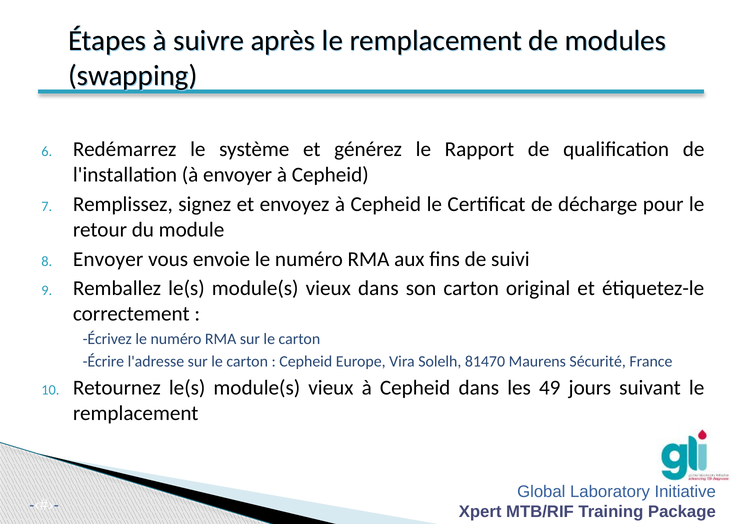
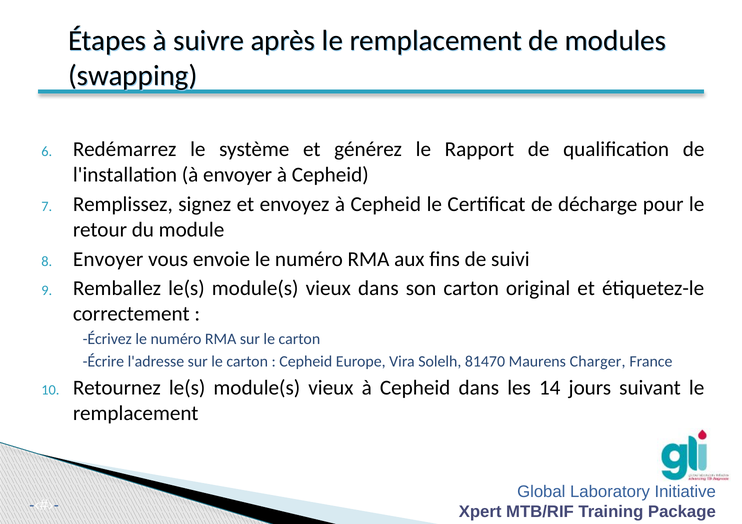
Sécurité: Sécurité -> Charger
49: 49 -> 14
